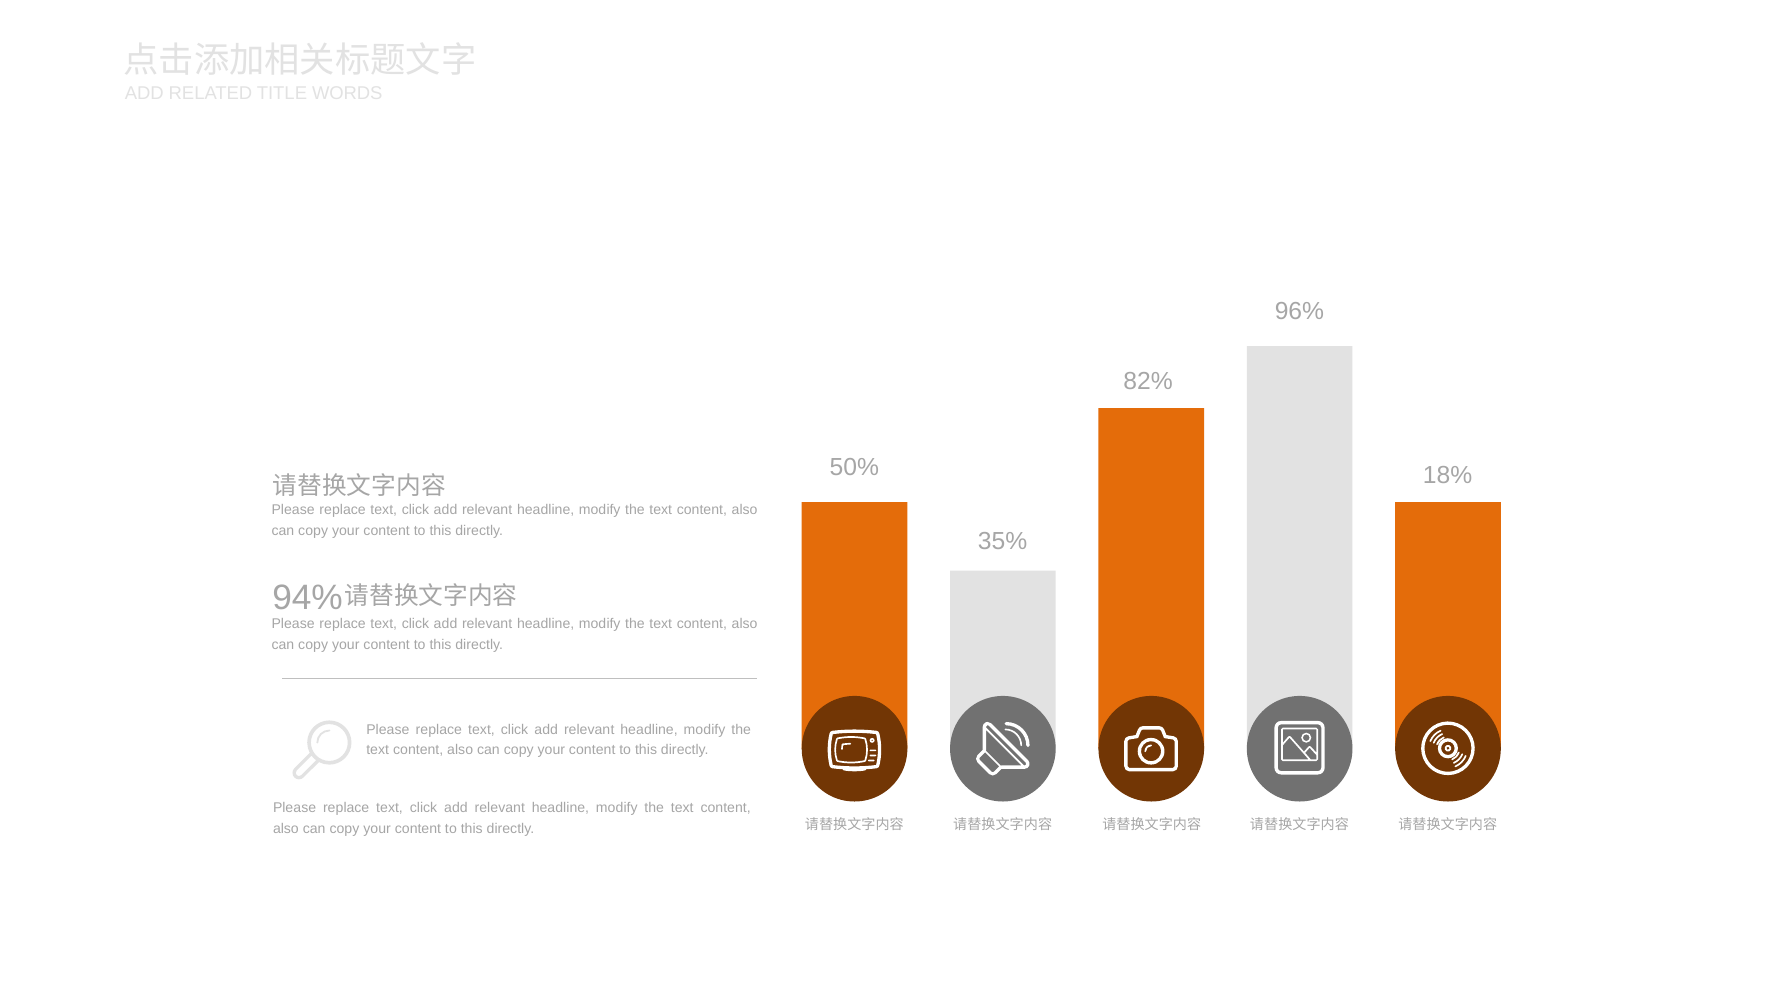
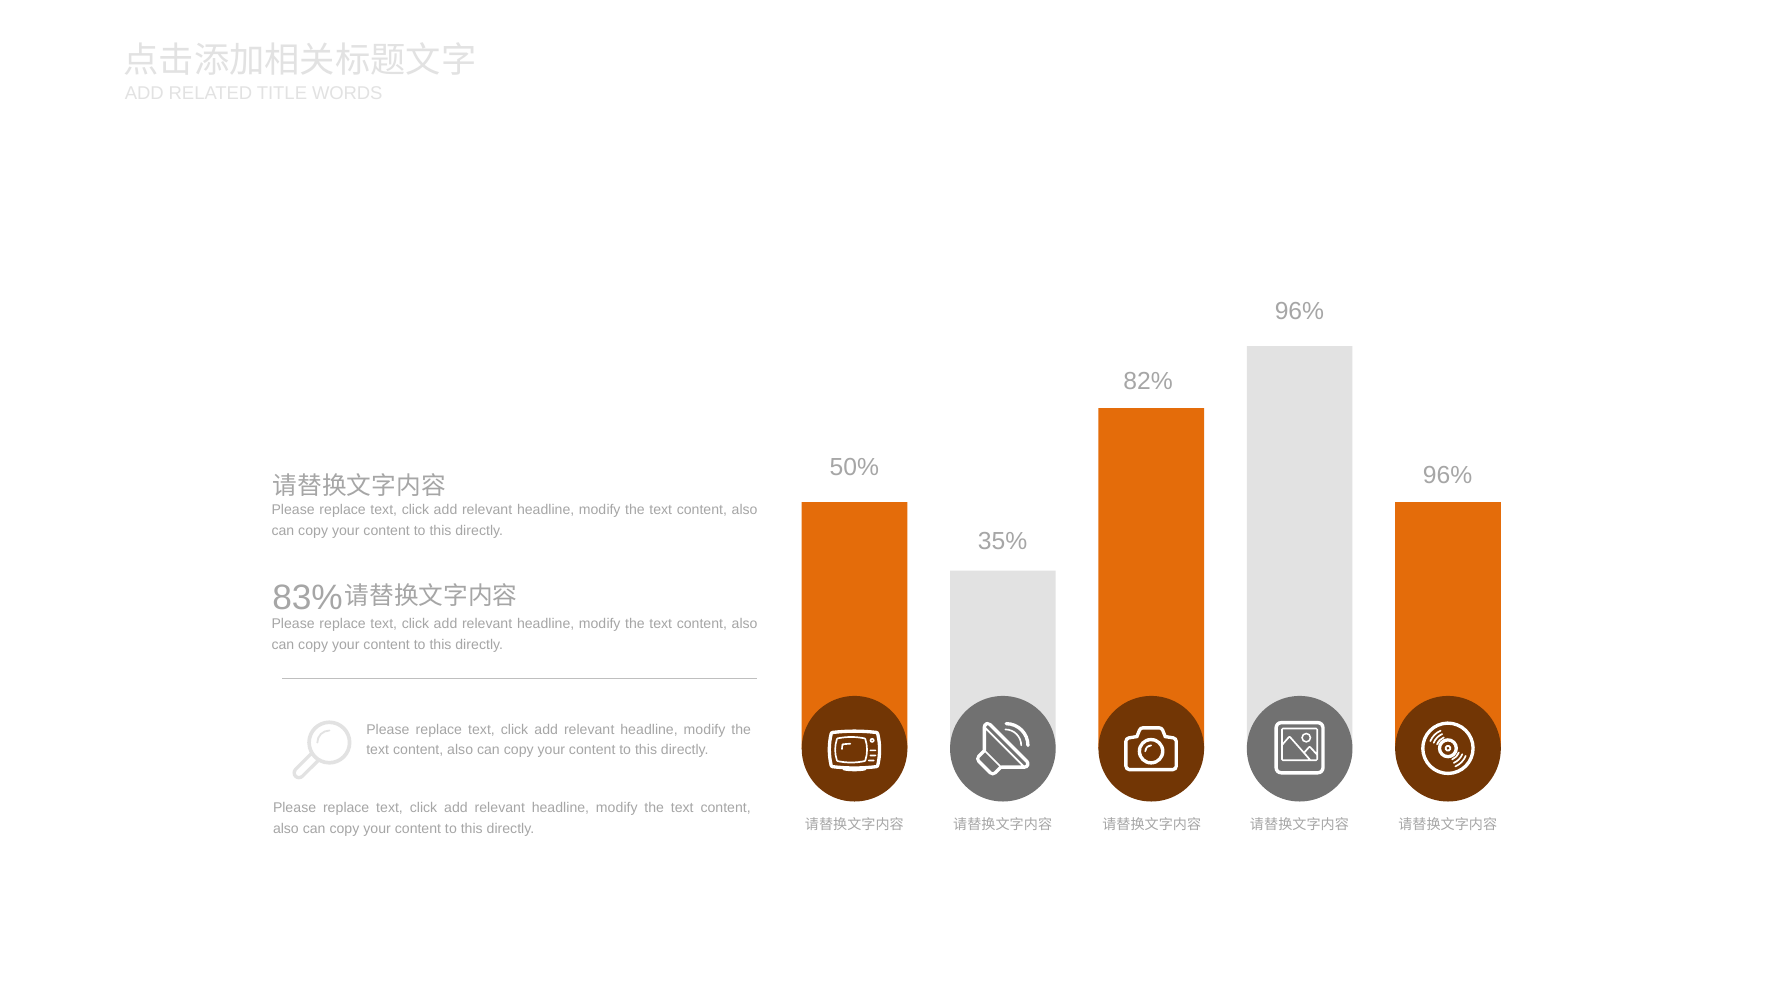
18% at (1448, 476): 18% -> 96%
94%: 94% -> 83%
